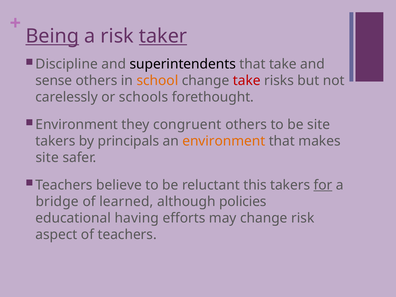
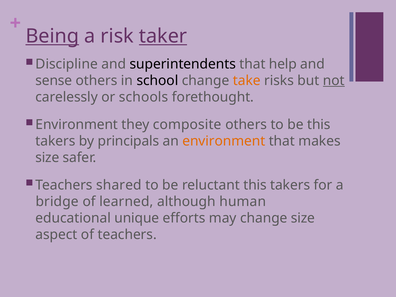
that take: take -> help
school colour: orange -> black
take at (247, 80) colour: red -> orange
not underline: none -> present
congruent: congruent -> composite
be site: site -> this
site at (47, 157): site -> size
believe: believe -> shared
for underline: present -> none
policies: policies -> human
having: having -> unique
change risk: risk -> size
